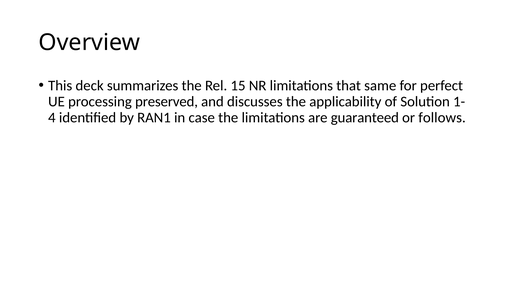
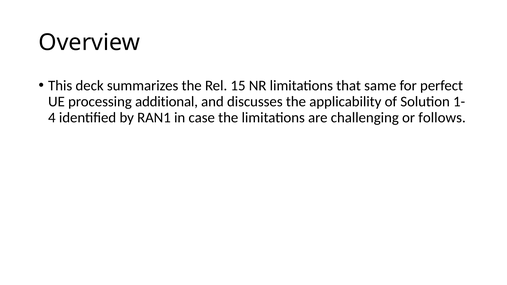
preserved: preserved -> additional
guaranteed: guaranteed -> challenging
